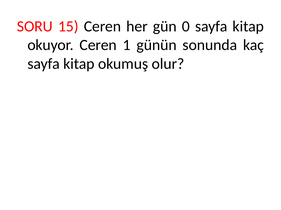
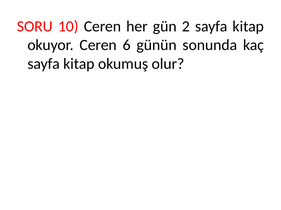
15: 15 -> 10
0: 0 -> 2
1: 1 -> 6
